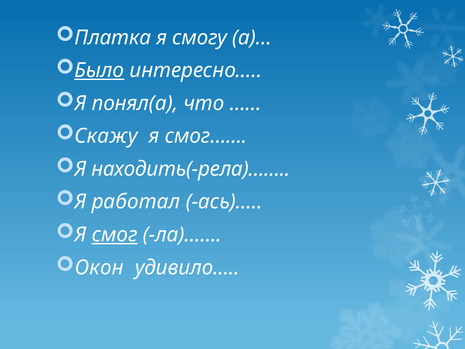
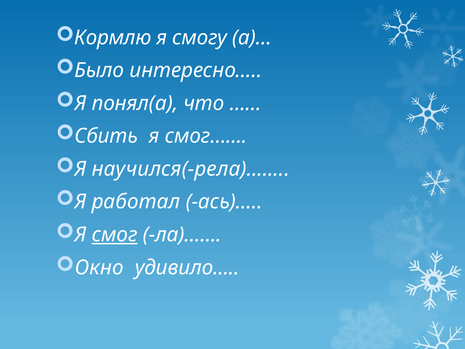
Платка: Платка -> Кормлю
Было underline: present -> none
Скажу: Скажу -> Сбить
находить(-рела)……: находить(-рела)…… -> научился(-рела)……
Окон: Окон -> Окно
